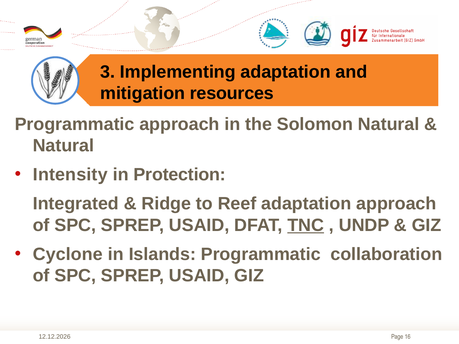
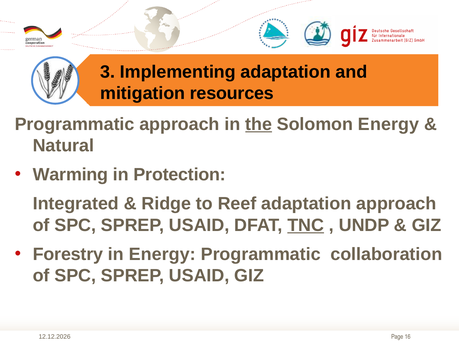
the underline: none -> present
Solomon Natural: Natural -> Energy
Intensity: Intensity -> Warming
Cyclone: Cyclone -> Forestry
in Islands: Islands -> Energy
